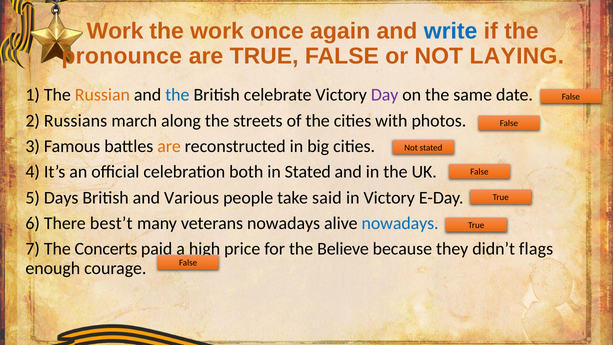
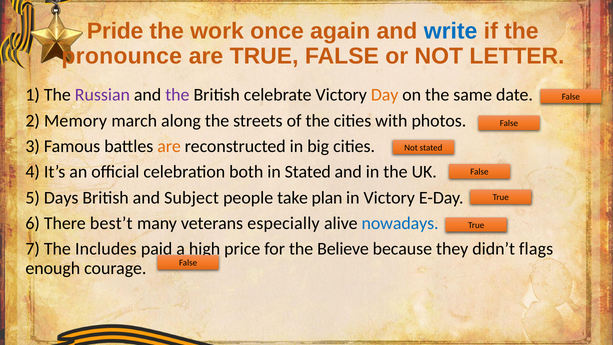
Work at (115, 31): Work -> Pride
LAYING: LAYING -> LETTER
Russian colour: orange -> purple
the at (177, 95) colour: blue -> purple
Day colour: purple -> orange
Russians: Russians -> Memory
Various: Various -> Subject
said: said -> plan
veterans nowadays: nowadays -> especially
Concerts: Concerts -> Includes
